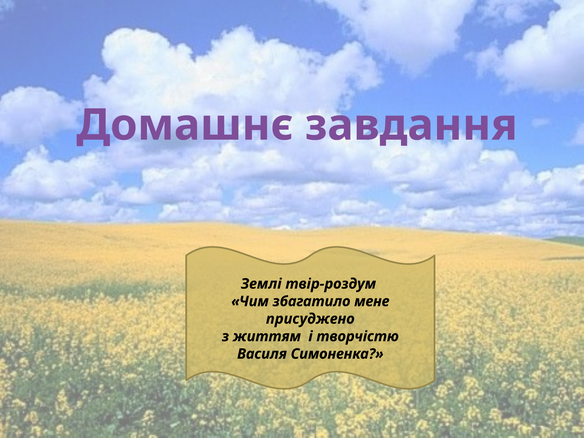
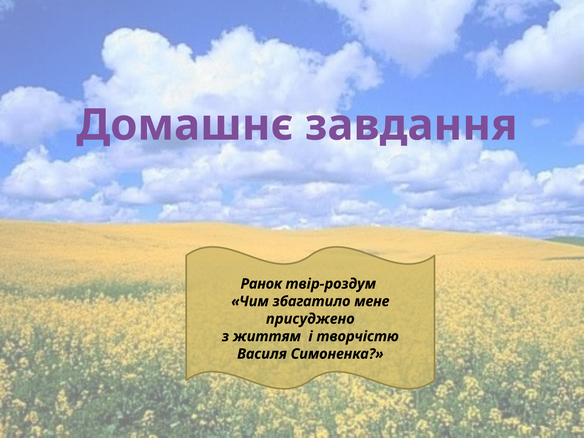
Землі: Землі -> Ранок
